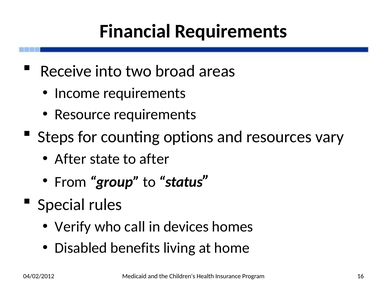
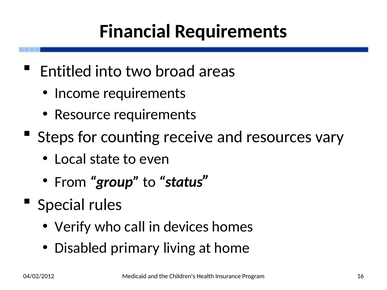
Receive: Receive -> Entitled
options: options -> receive
After at (71, 159): After -> Local
to after: after -> even
benefits: benefits -> primary
